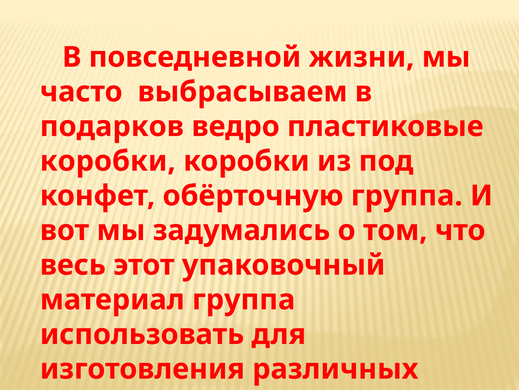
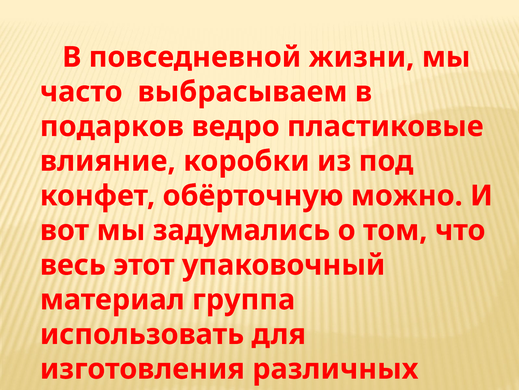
коробки at (108, 161): коробки -> влияние
обёрточную группа: группа -> можно
